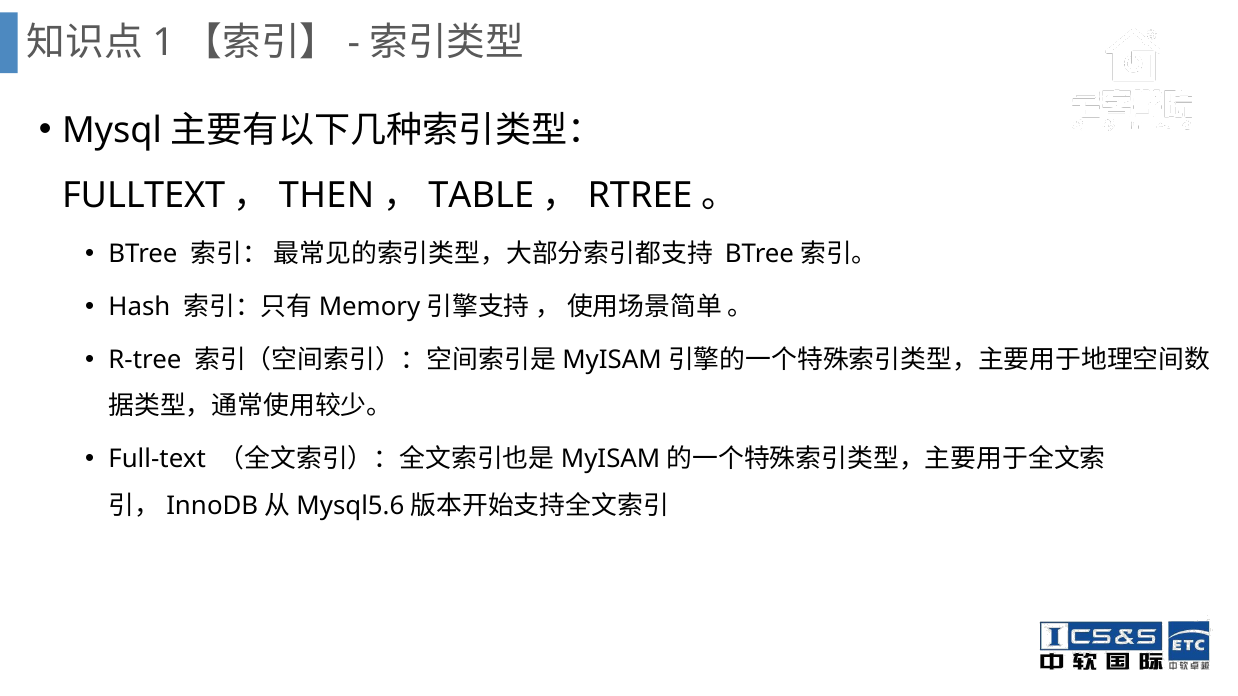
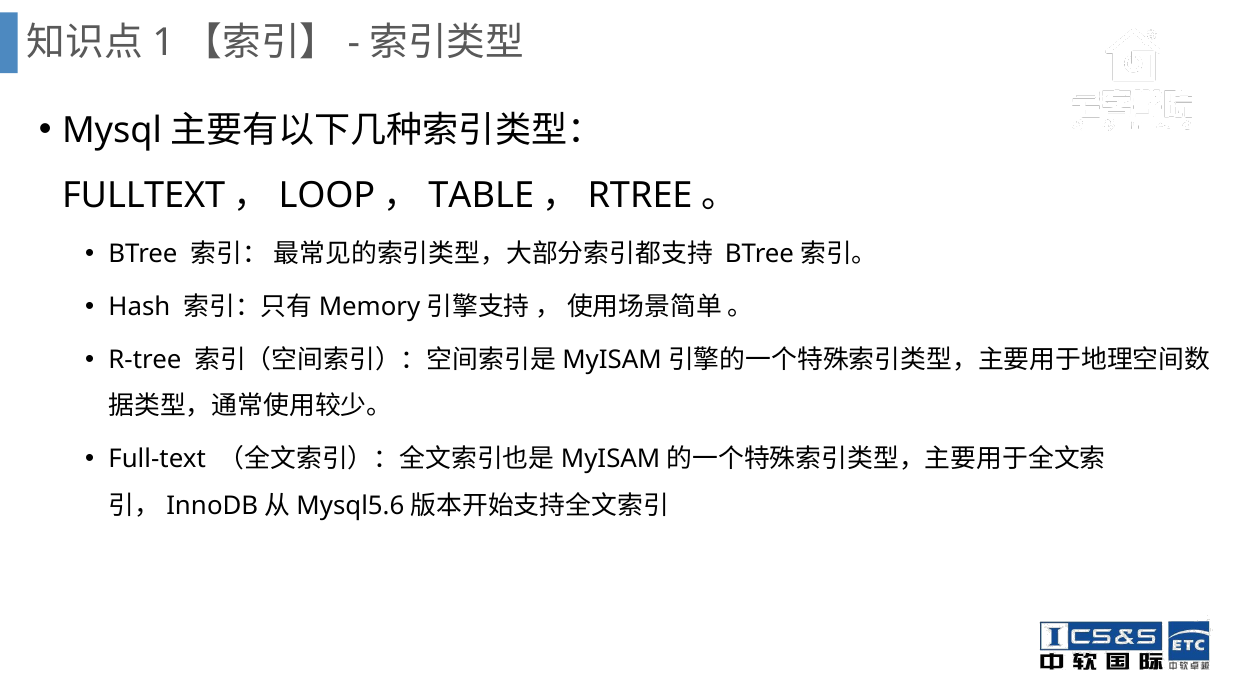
THEN: THEN -> LOOP
